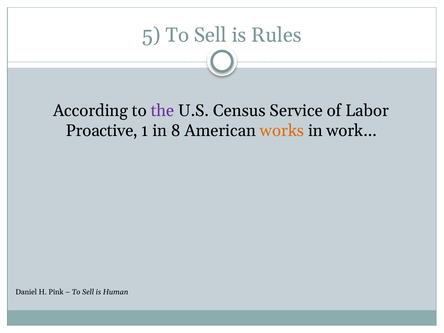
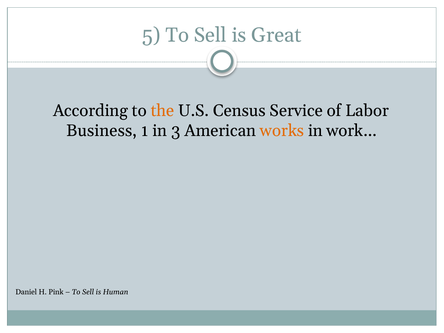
Rules: Rules -> Great
the colour: purple -> orange
Proactive: Proactive -> Business
8: 8 -> 3
